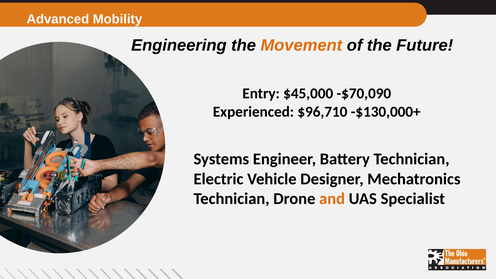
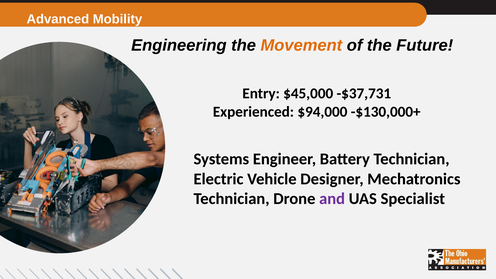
-$70,090: -$70,090 -> -$37,731
$96,710: $96,710 -> $94,000
and colour: orange -> purple
